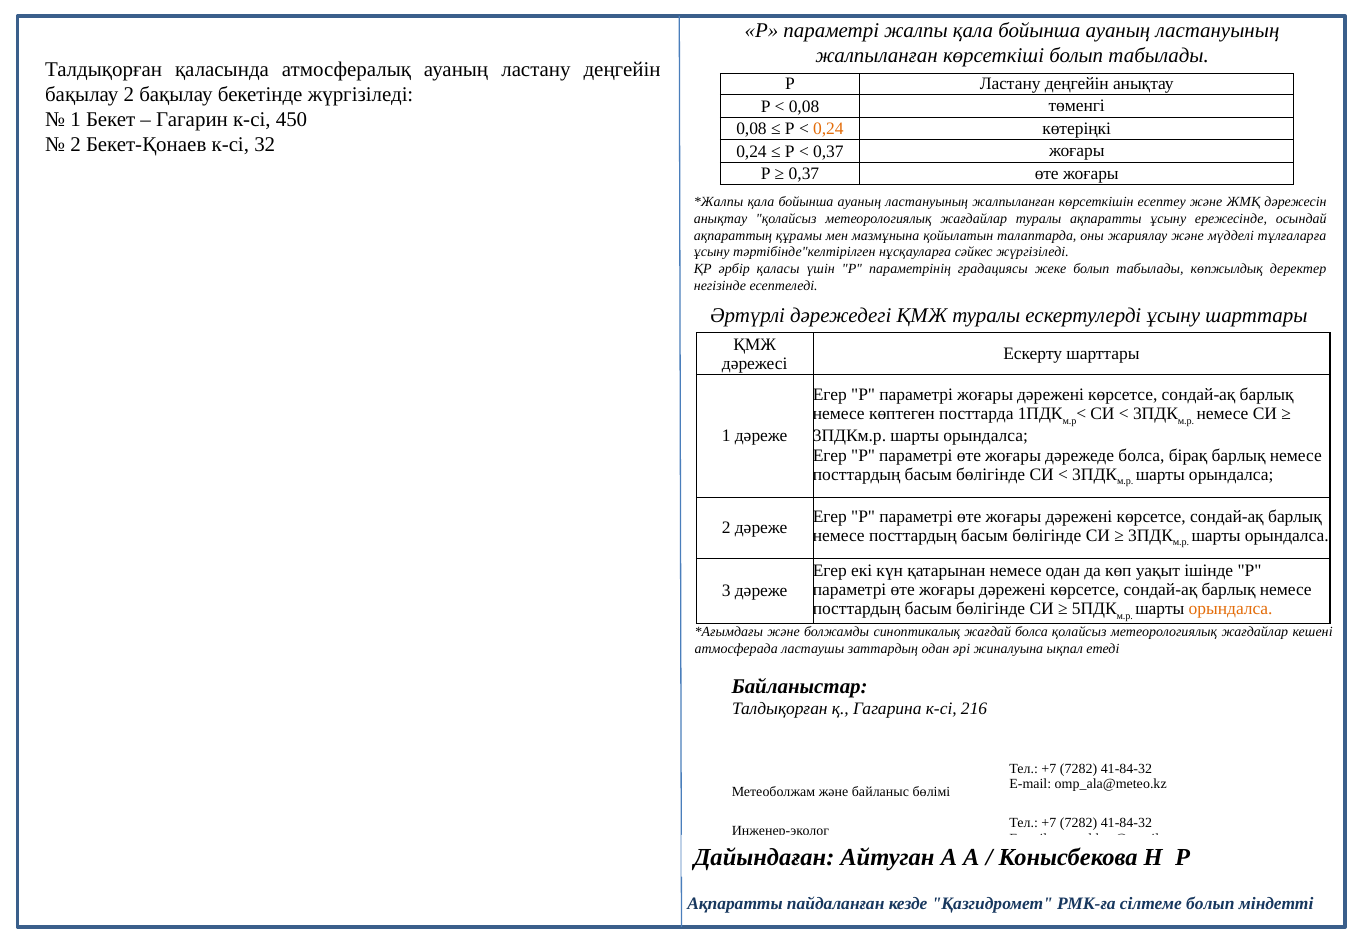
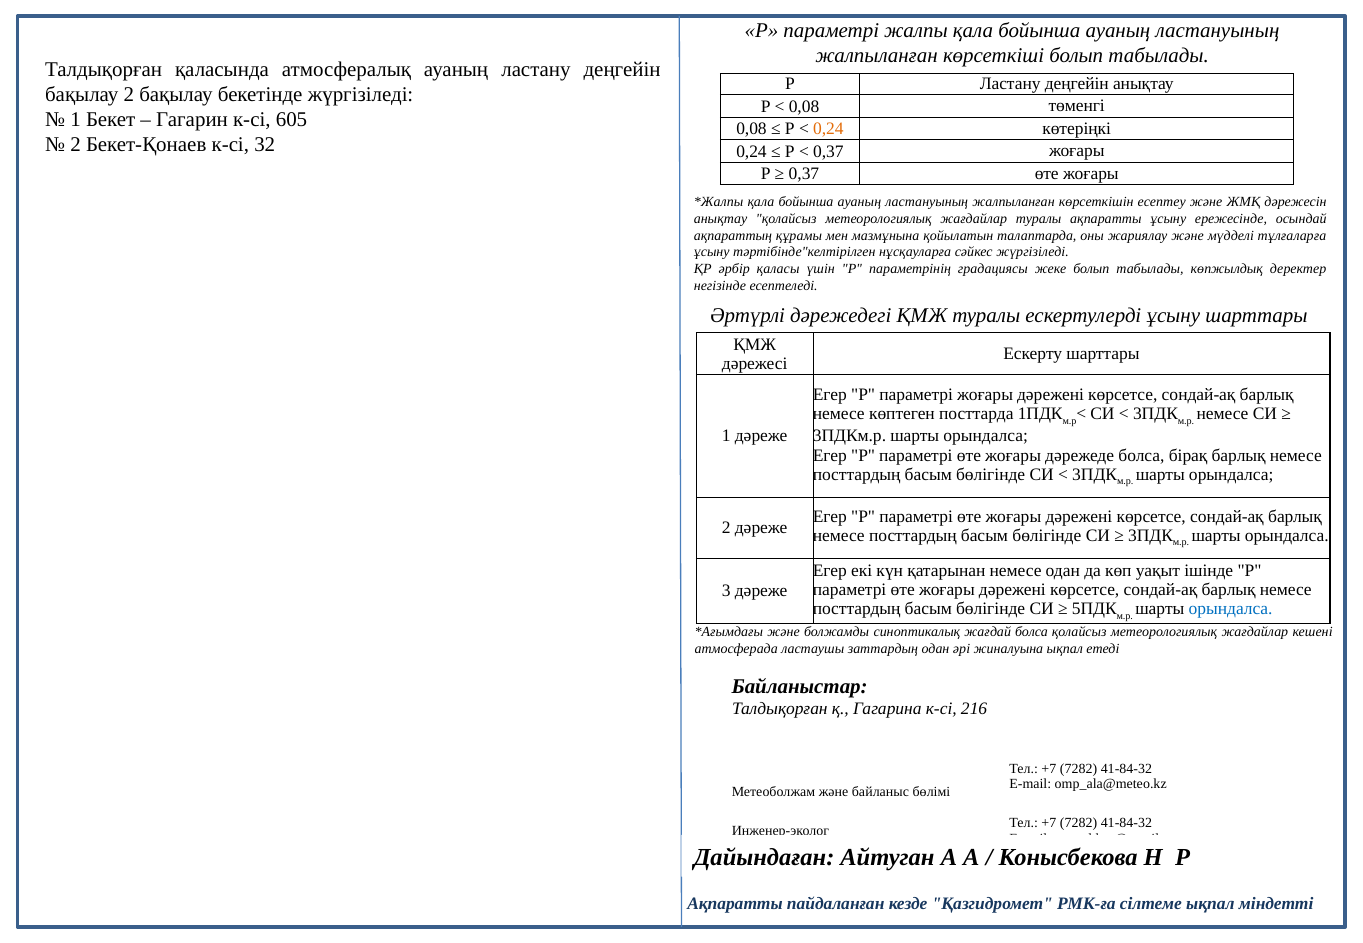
450: 450 -> 605
орындалса at (1231, 609) colour: orange -> blue
сілтеме болып: болып -> ықпал
